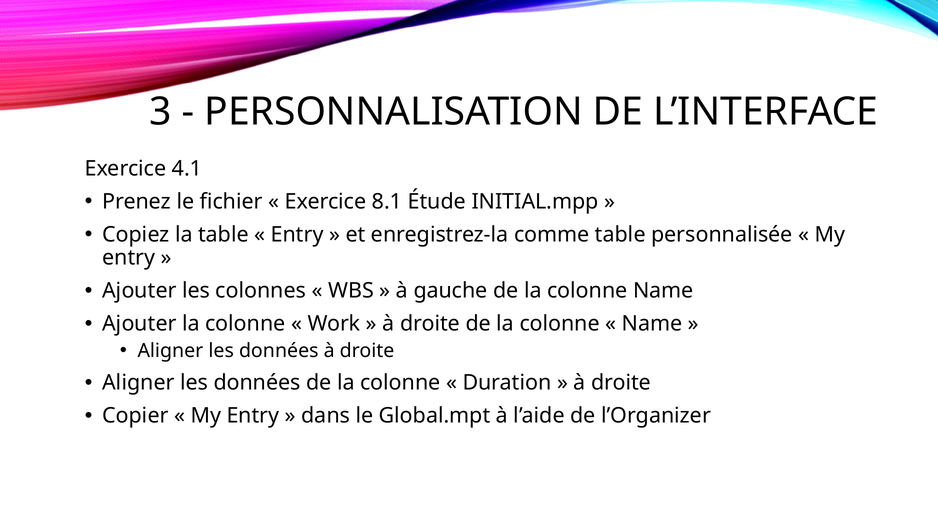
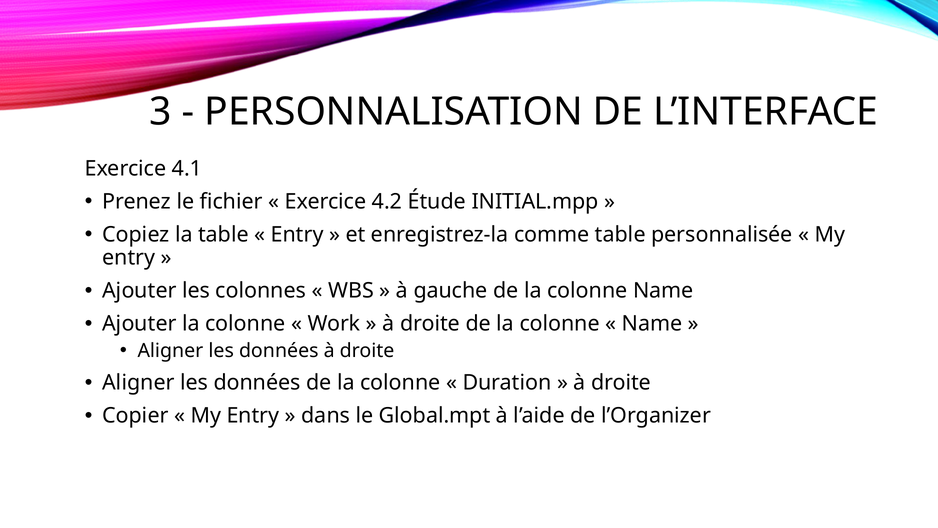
8.1: 8.1 -> 4.2
